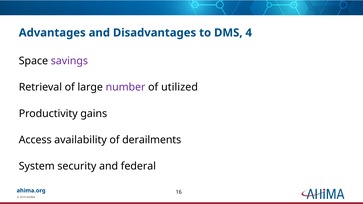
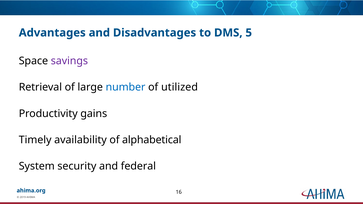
4: 4 -> 5
number colour: purple -> blue
Access: Access -> Timely
derailments: derailments -> alphabetical
